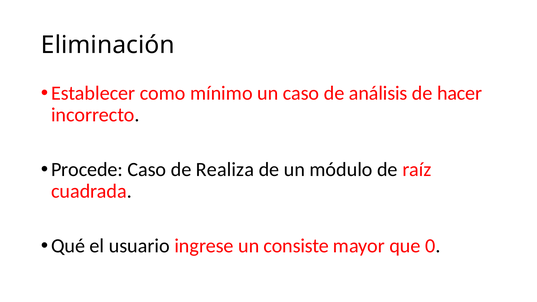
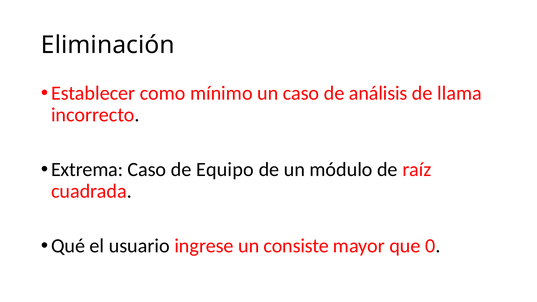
hacer: hacer -> llama
Procede: Procede -> Extrema
Realiza: Realiza -> Equipo
